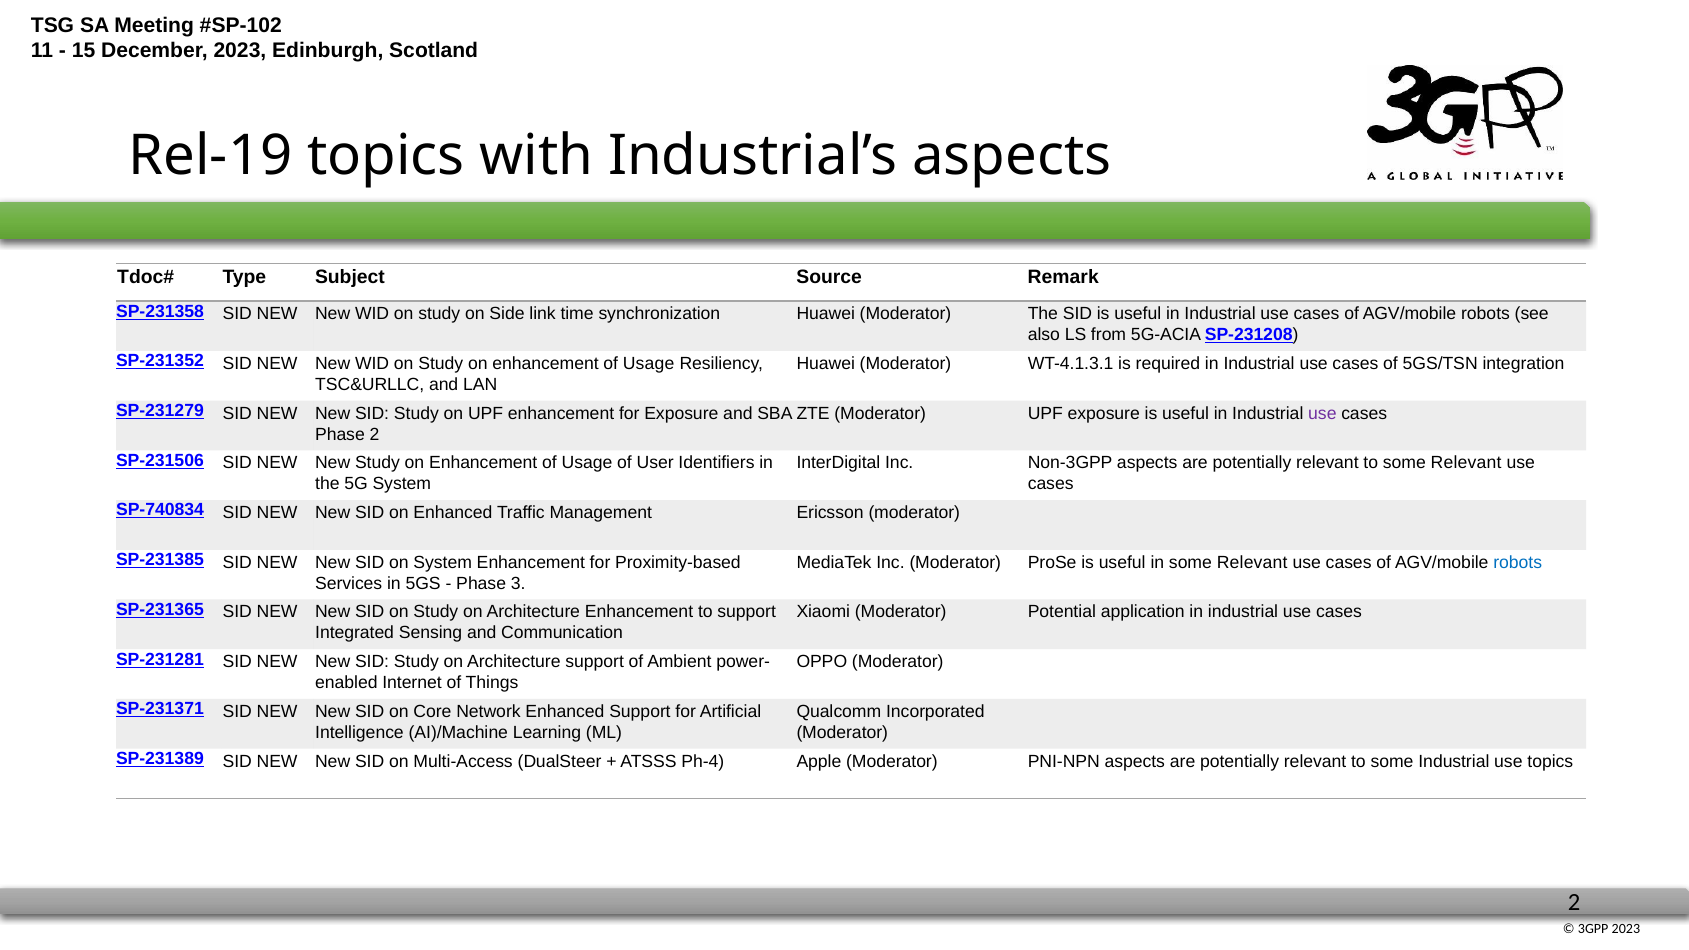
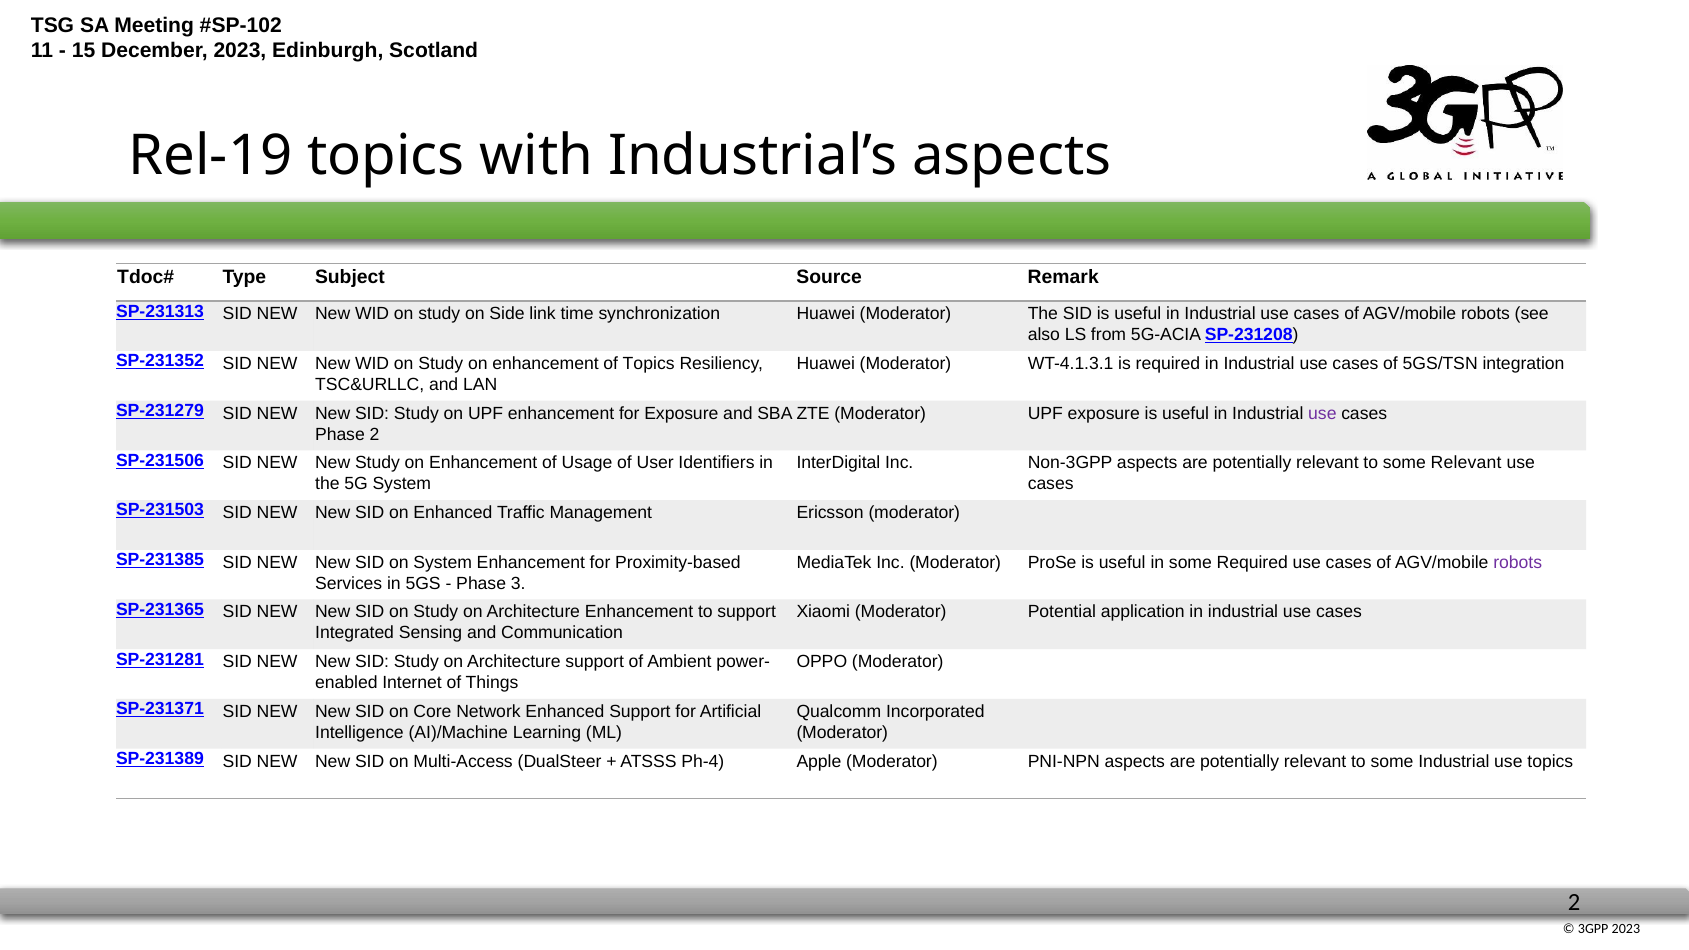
SP-231358: SP-231358 -> SP-231313
Usage at (649, 364): Usage -> Topics
SP-740834: SP-740834 -> SP-231503
in some Relevant: Relevant -> Required
robots at (1518, 562) colour: blue -> purple
